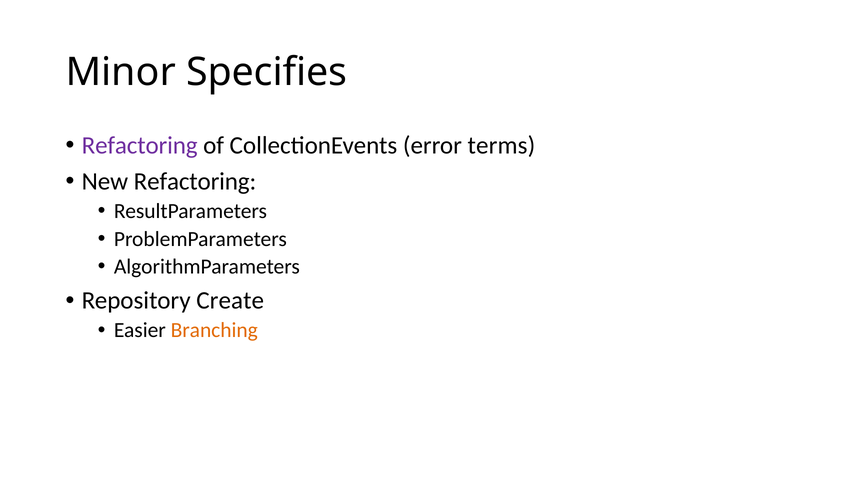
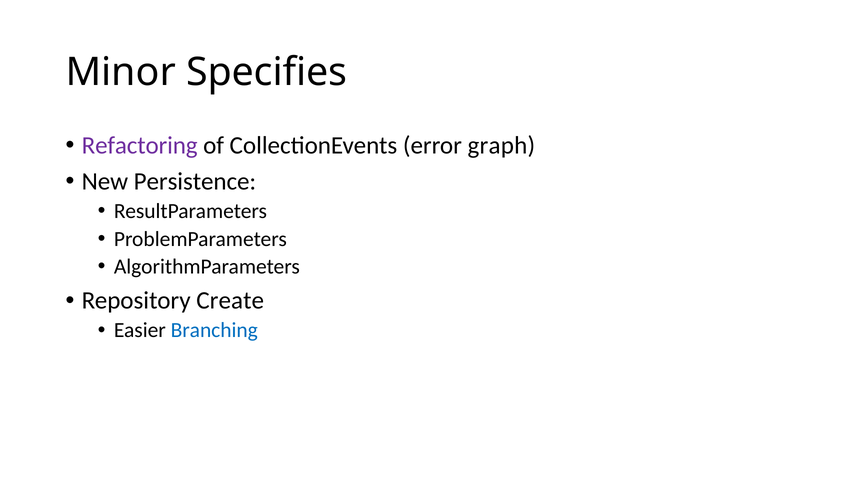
terms: terms -> graph
New Refactoring: Refactoring -> Persistence
Branching colour: orange -> blue
